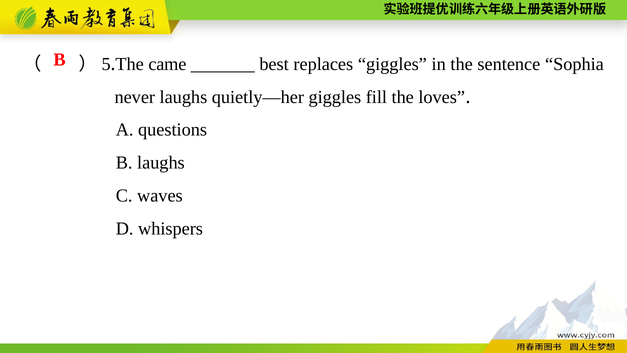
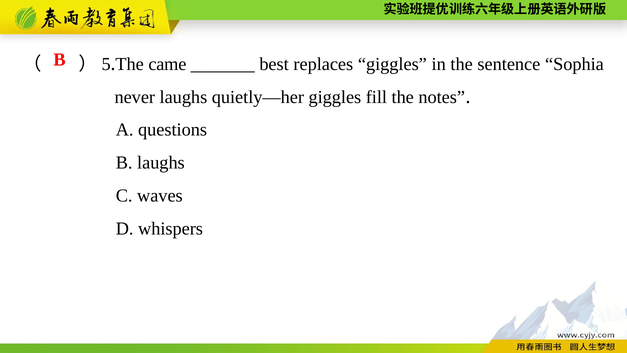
loves: loves -> notes
